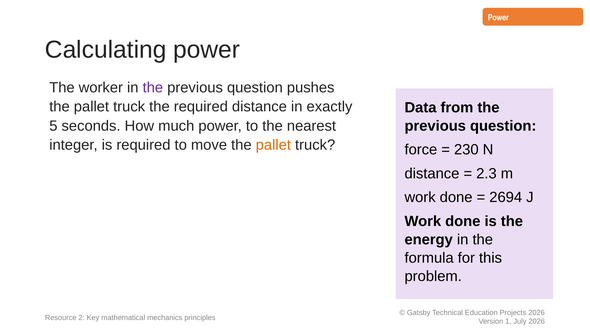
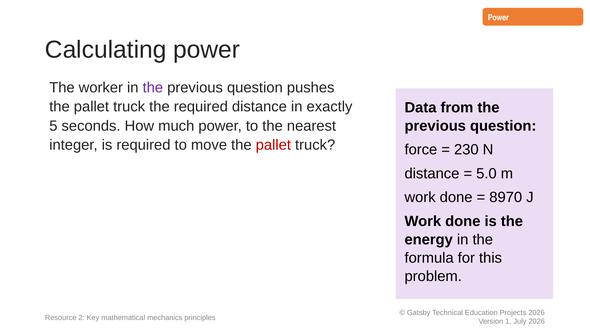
pallet at (273, 145) colour: orange -> red
2.3: 2.3 -> 5.0
2694: 2694 -> 8970
